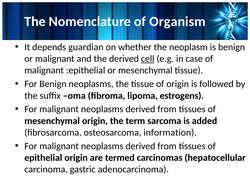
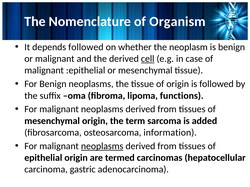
depends guardian: guardian -> followed
estrogens: estrogens -> functions
neoplasms at (102, 146) underline: none -> present
